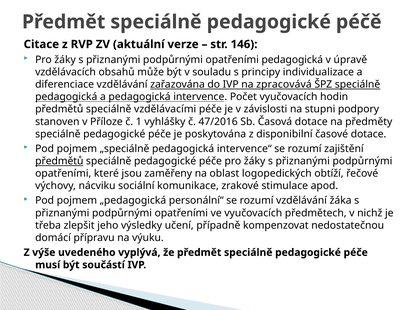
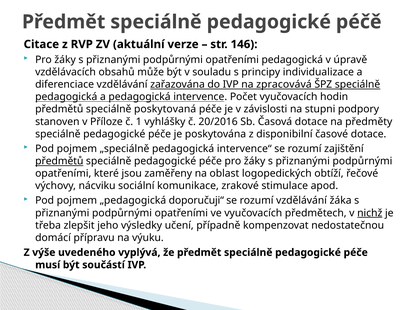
vzdělávacími: vzdělávacími -> poskytovaná
47/2016: 47/2016 -> 20/2016
personální“: personální“ -> doporučuji“
nichž underline: none -> present
